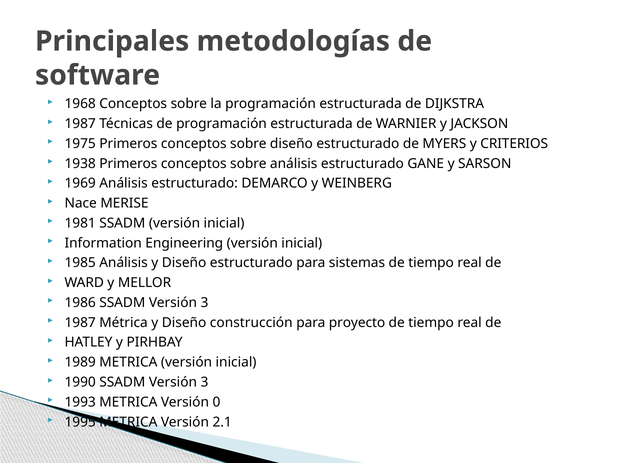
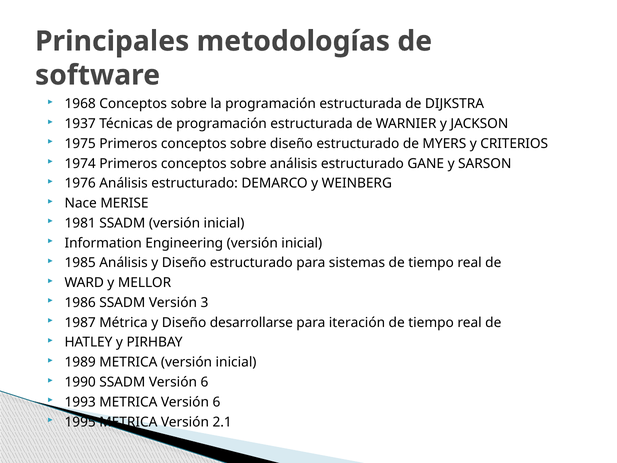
1987 at (80, 124): 1987 -> 1937
1938: 1938 -> 1974
1969: 1969 -> 1976
construcción: construcción -> desarrollarse
proyecto: proyecto -> iteración
1990 SSADM Versión 3: 3 -> 6
METRICA Versión 0: 0 -> 6
